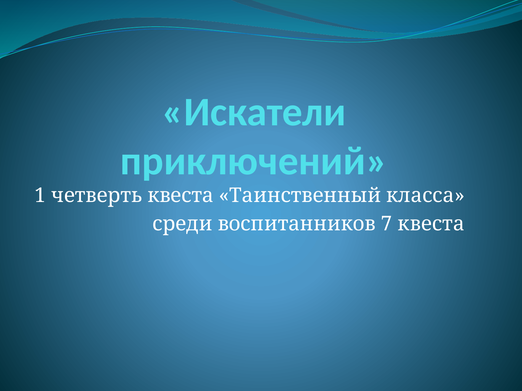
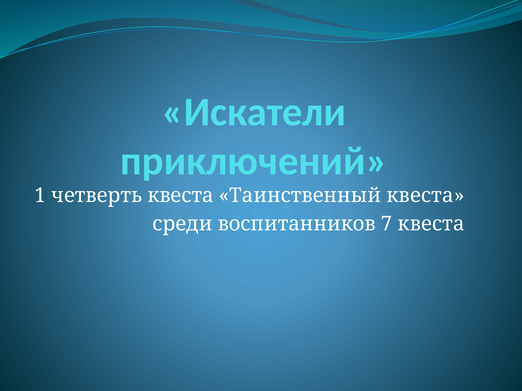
Таинственный класса: класса -> квеста
